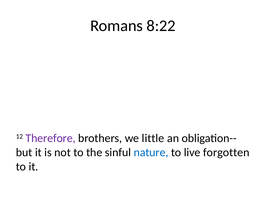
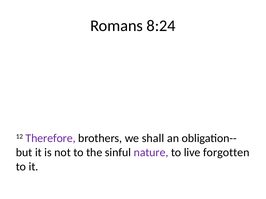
8:22: 8:22 -> 8:24
little: little -> shall
nature colour: blue -> purple
